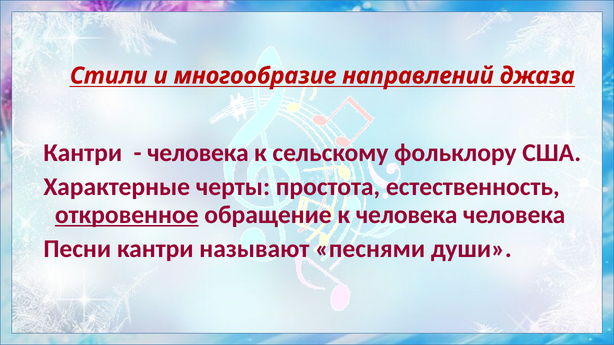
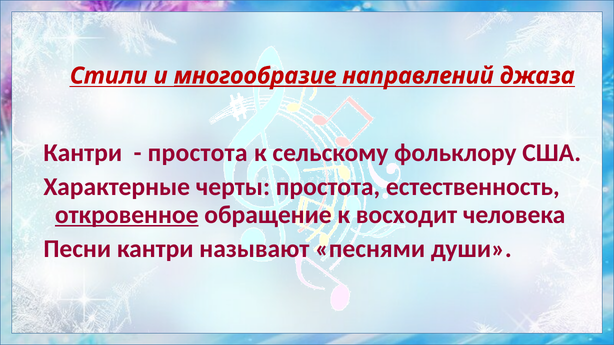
многообразие underline: none -> present
человека at (198, 153): человека -> простота
к человека: человека -> восходит
